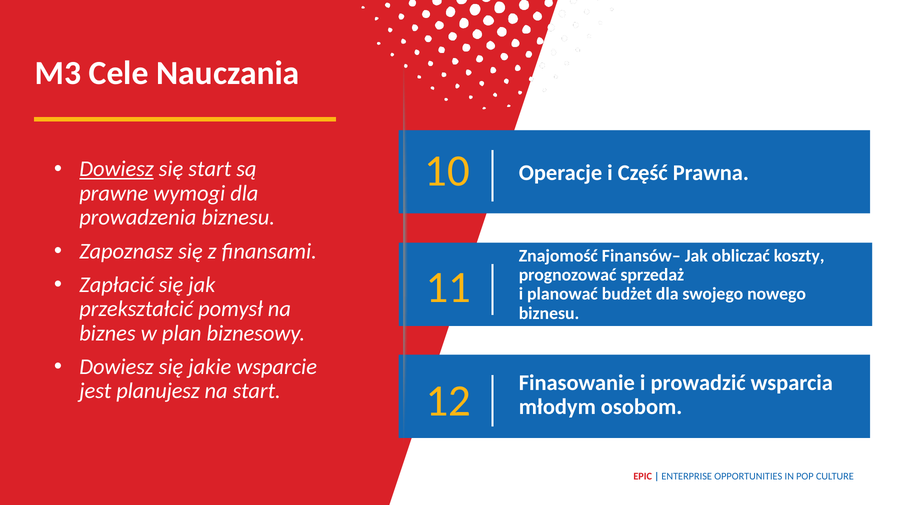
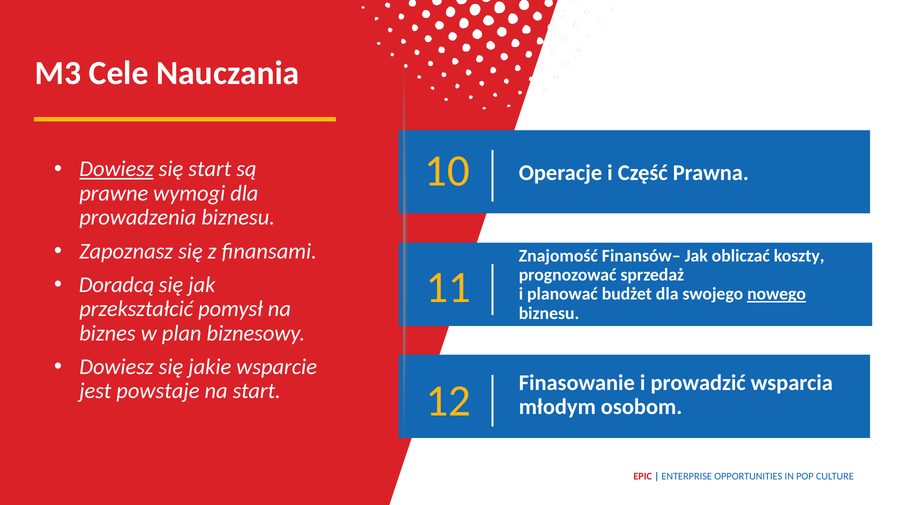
Zapłacić: Zapłacić -> Doradcą
nowego underline: none -> present
planujesz: planujesz -> powstaje
